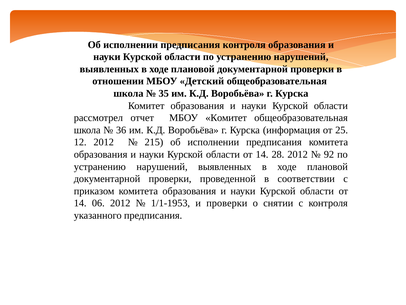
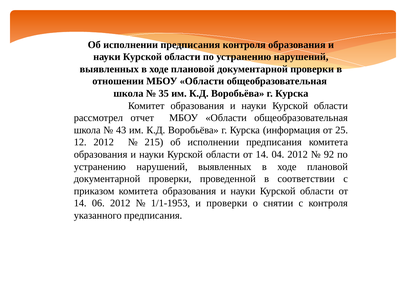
отношении МБОУ Детский: Детский -> Области
отчет МБОУ Комитет: Комитет -> Области
36: 36 -> 43
28: 28 -> 04
